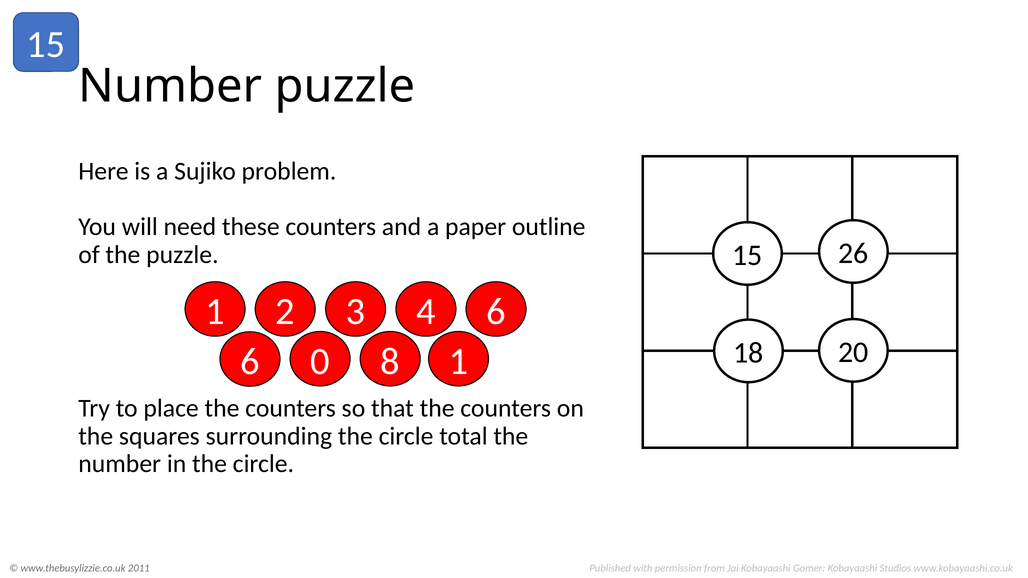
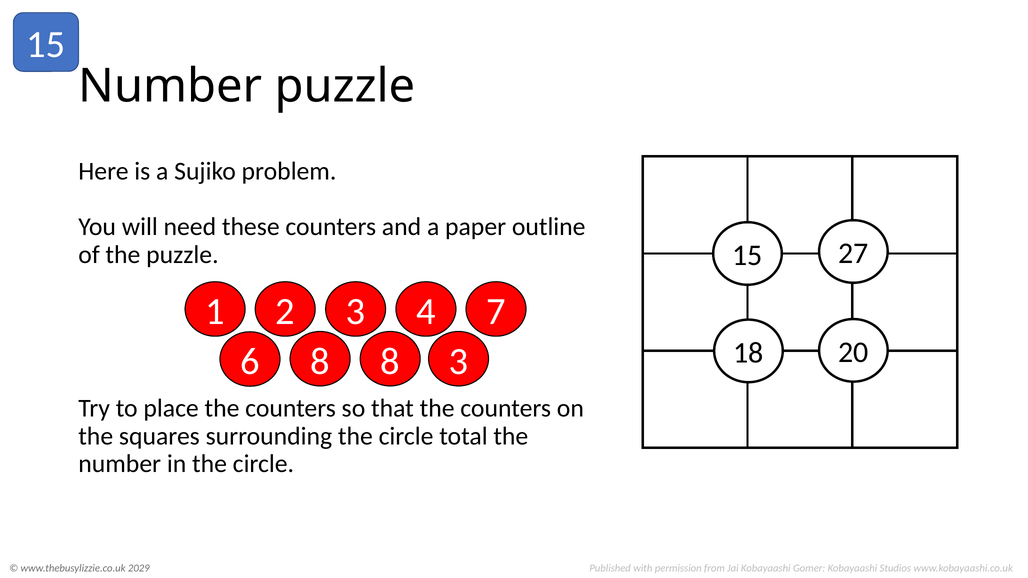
26: 26 -> 27
2 6: 6 -> 7
6 0: 0 -> 8
8 1: 1 -> 3
2011: 2011 -> 2029
